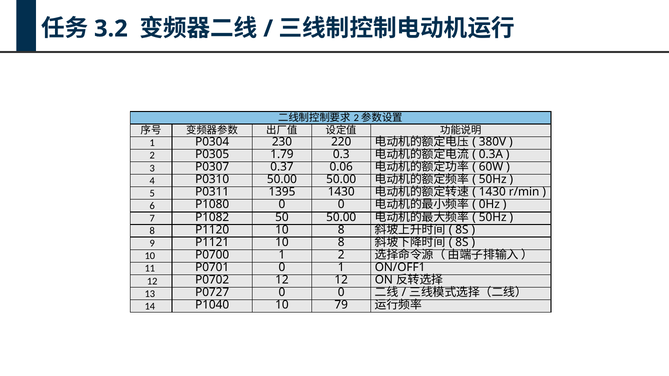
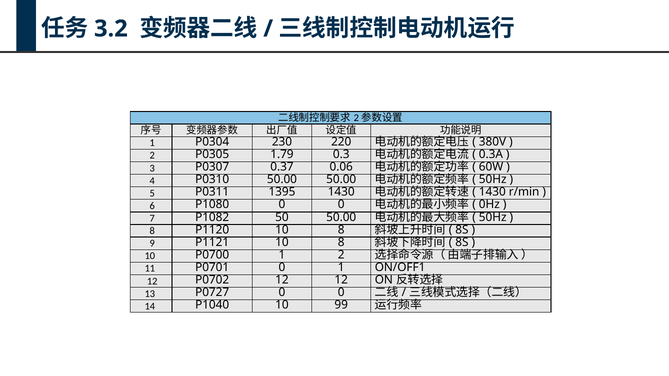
79: 79 -> 99
